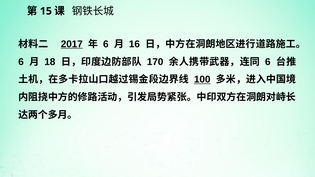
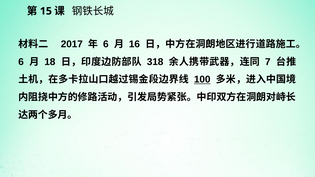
2017 underline: present -> none
170: 170 -> 318
6 at (268, 62): 6 -> 7
